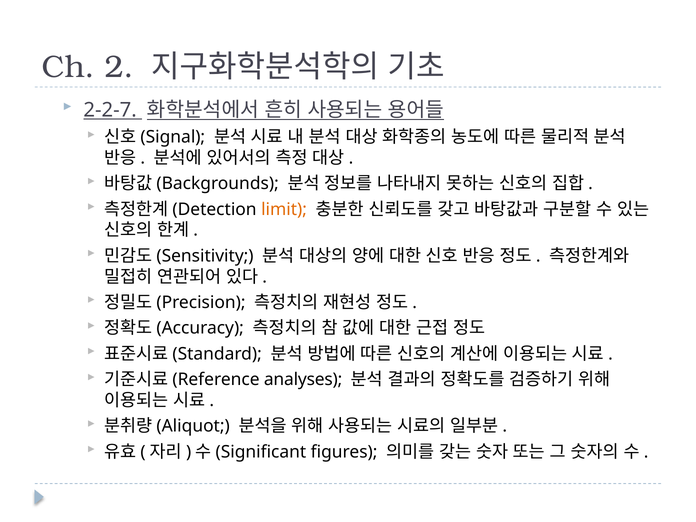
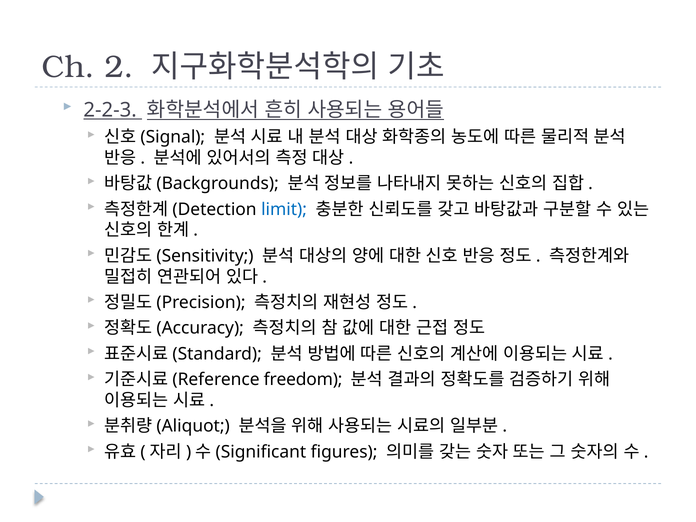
2-2-7: 2-2-7 -> 2-2-3
limit colour: orange -> blue
analyses: analyses -> freedom
